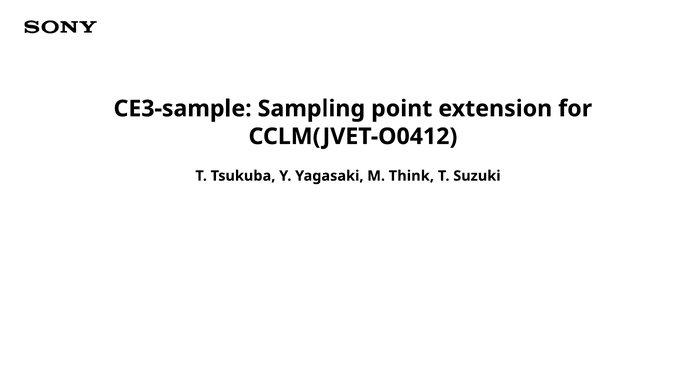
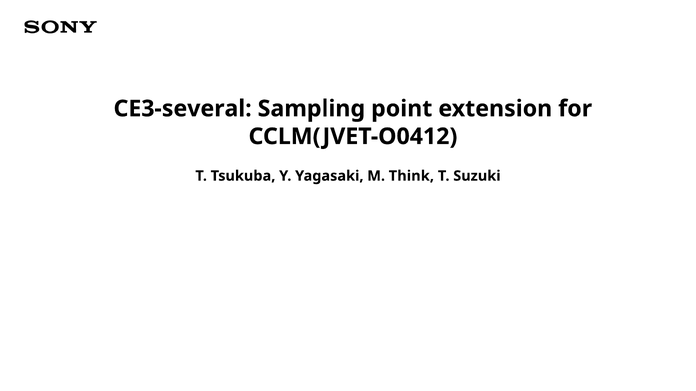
CE3-sample: CE3-sample -> CE3-several
